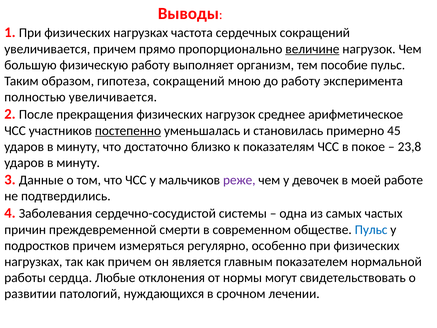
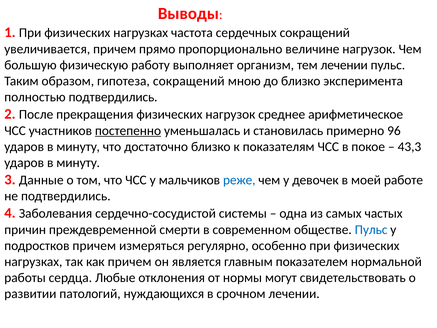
величине underline: present -> none
тем пособие: пособие -> лечении
до работу: работу -> близко
полностью увеличивается: увеличивается -> подтвердились
45: 45 -> 96
23,8: 23,8 -> 43,3
реже colour: purple -> blue
